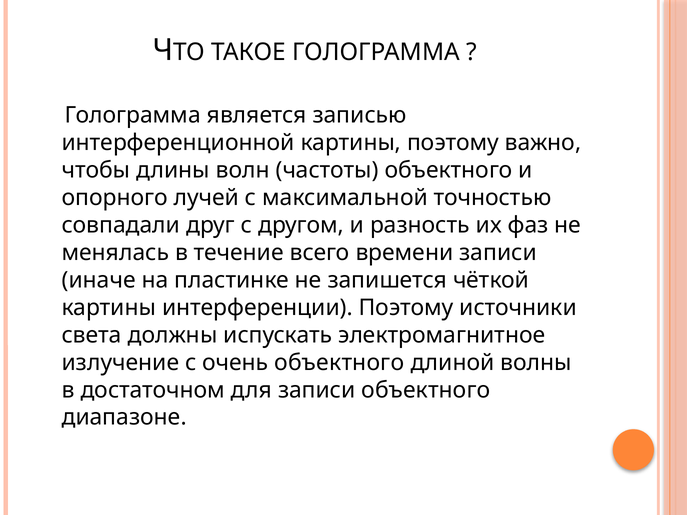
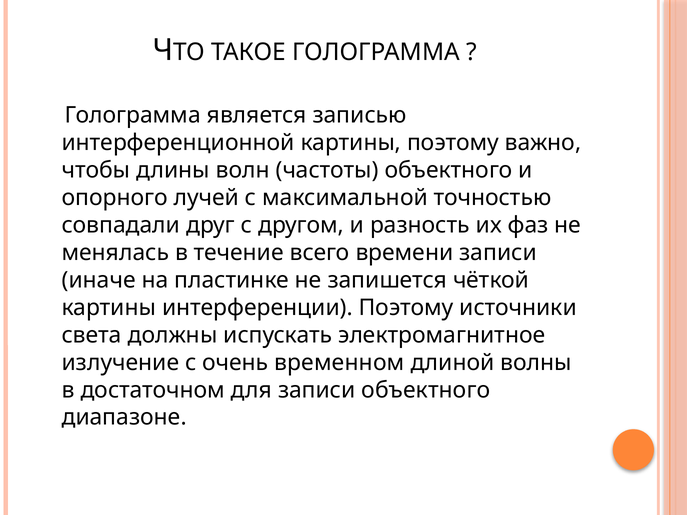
очень объектного: объектного -> временном
